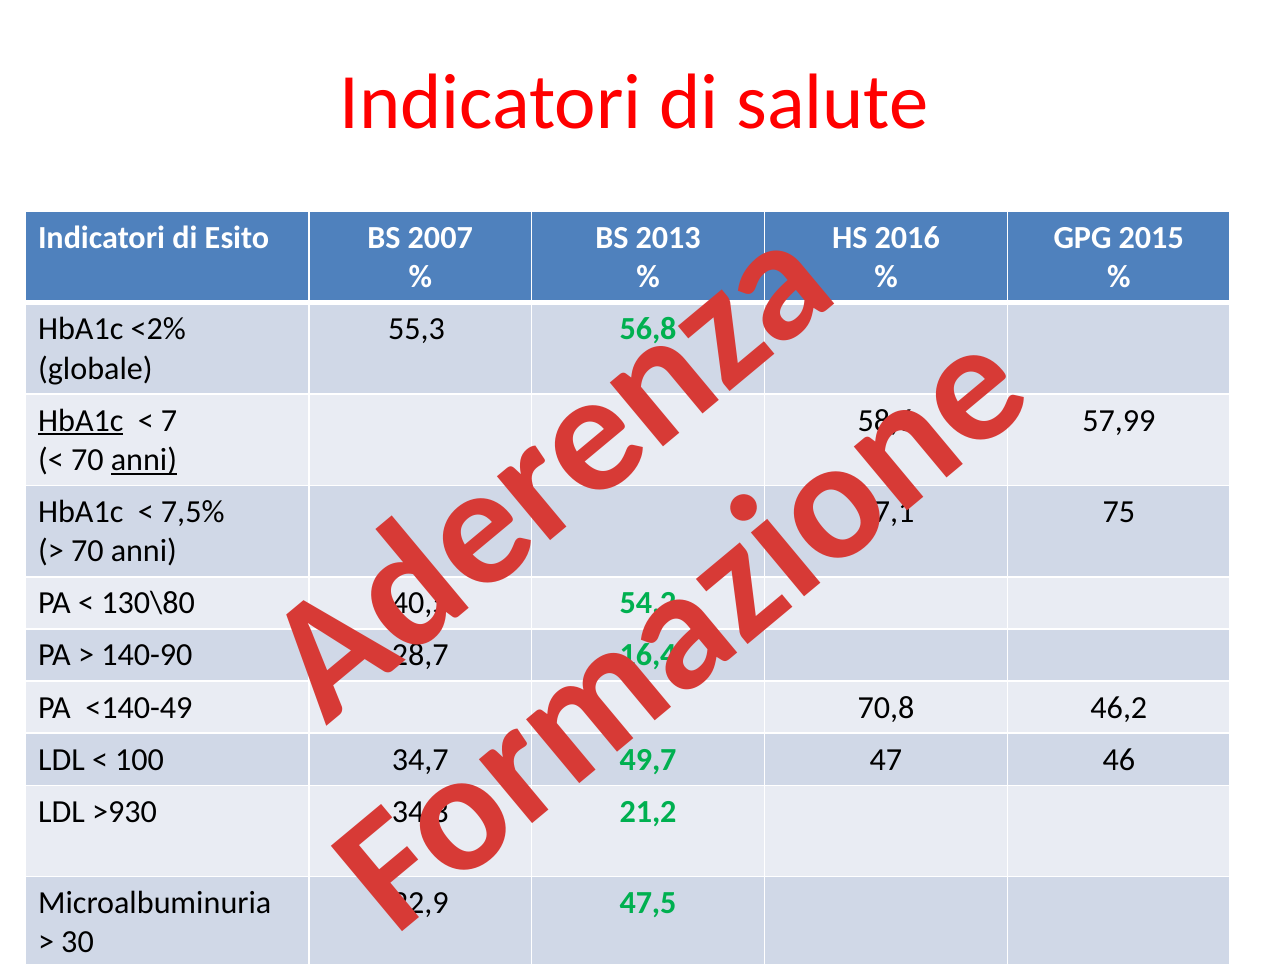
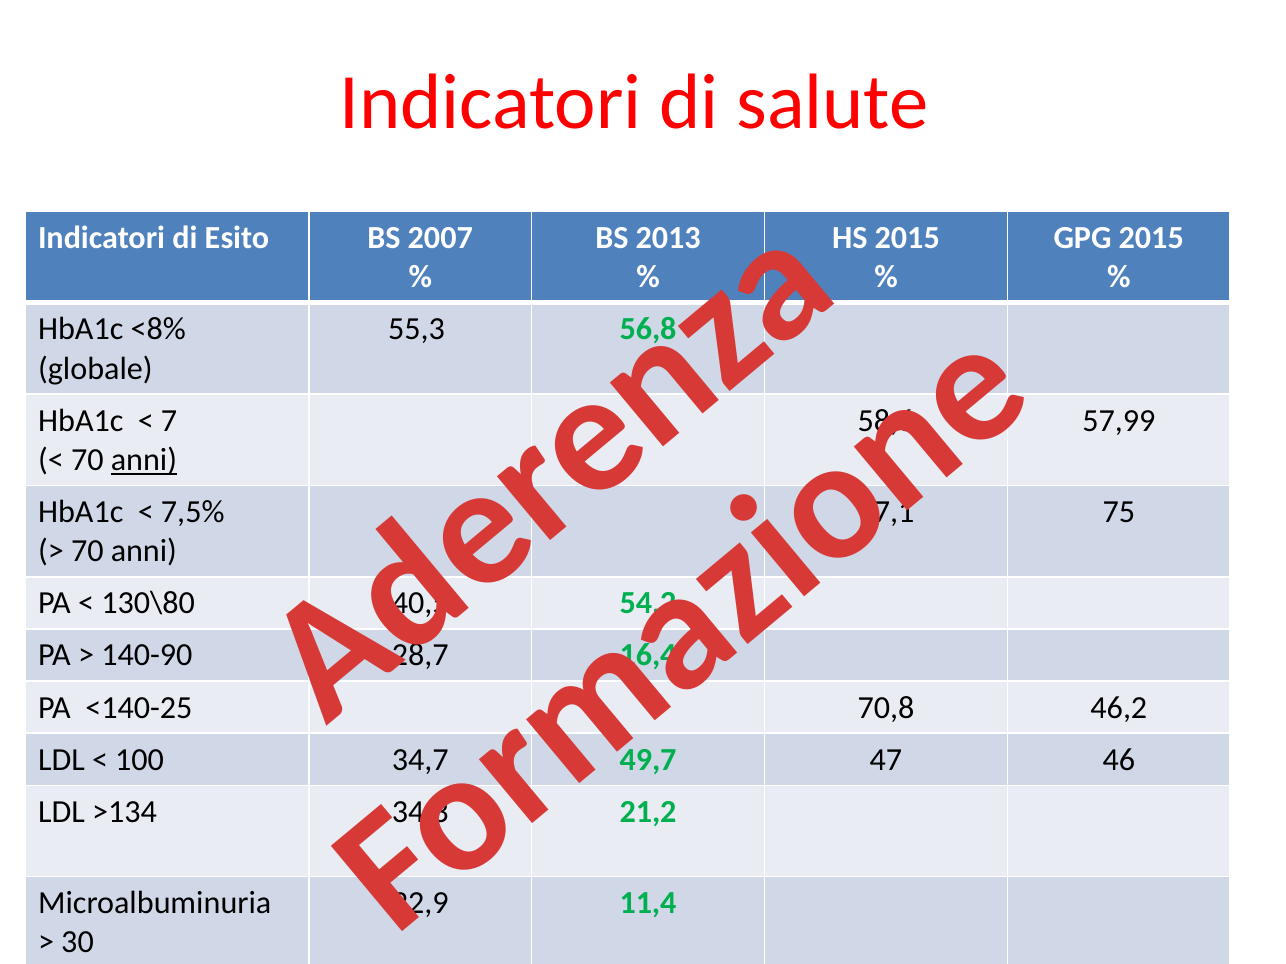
2016 at (907, 238): 2016 -> 2015
<2%: <2% -> <8%
HbA1c at (81, 421) underline: present -> none
<140-49: <140-49 -> <140-25
>930: >930 -> >134
47,5: 47,5 -> 11,4
